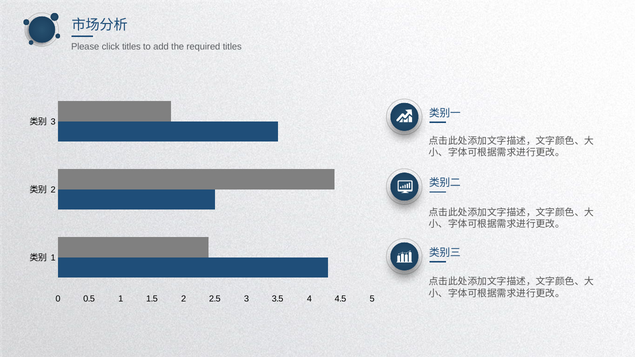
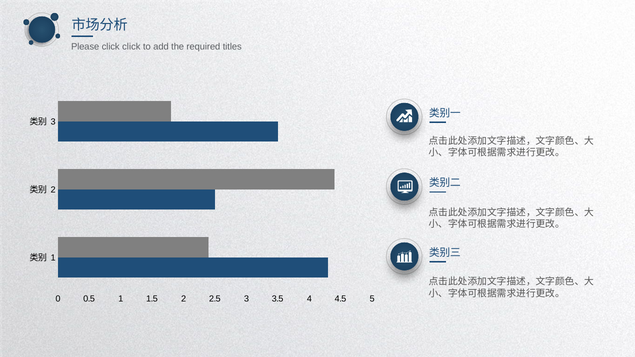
click titles: titles -> click
